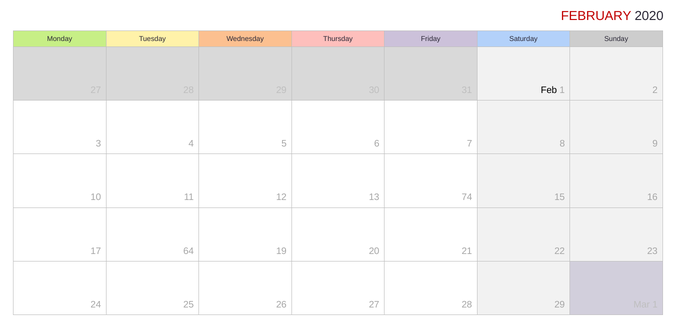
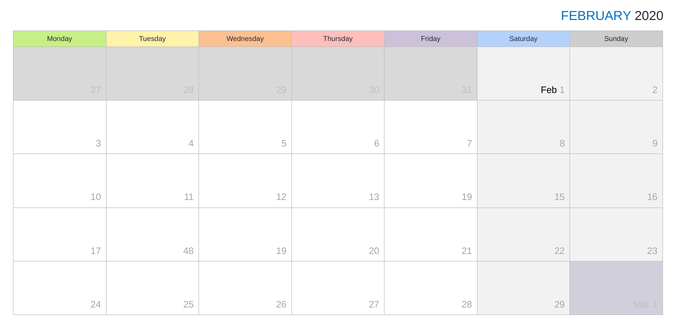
FEBRUARY colour: red -> blue
13 74: 74 -> 19
64: 64 -> 48
